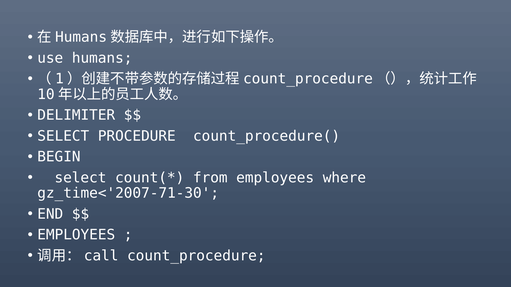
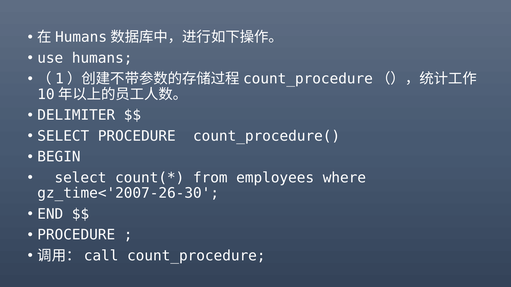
gz_time<'2007-71-30: gz_time<'2007-71-30 -> gz_time<'2007-26-30
EMPLOYEES at (76, 235): EMPLOYEES -> PROCEDURE
